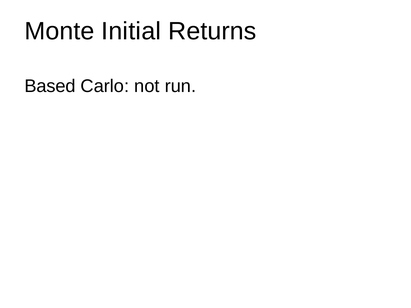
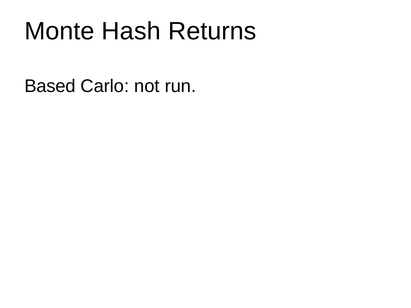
Initial: Initial -> Hash
